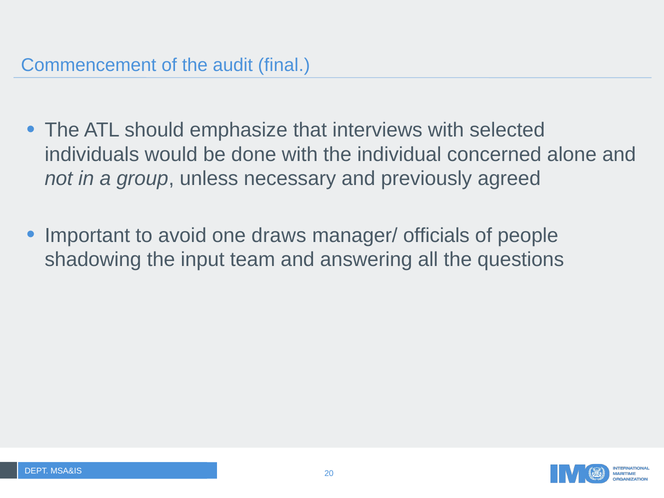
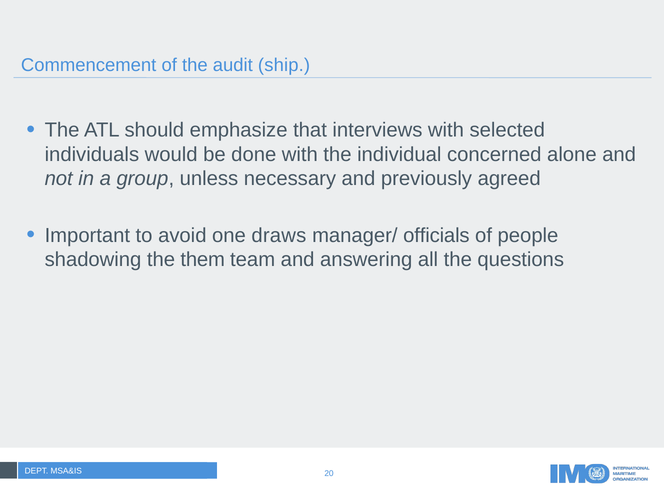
final: final -> ship
input: input -> them
